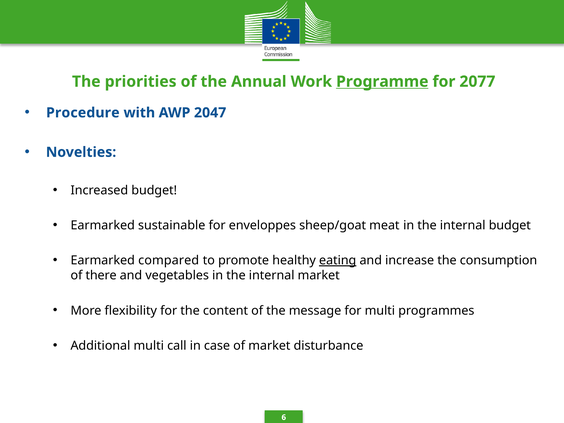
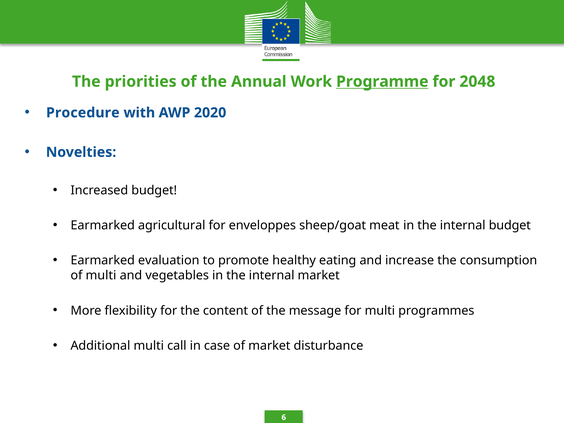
2077: 2077 -> 2048
2047: 2047 -> 2020
sustainable: sustainable -> agricultural
compared: compared -> evaluation
eating underline: present -> none
of there: there -> multi
